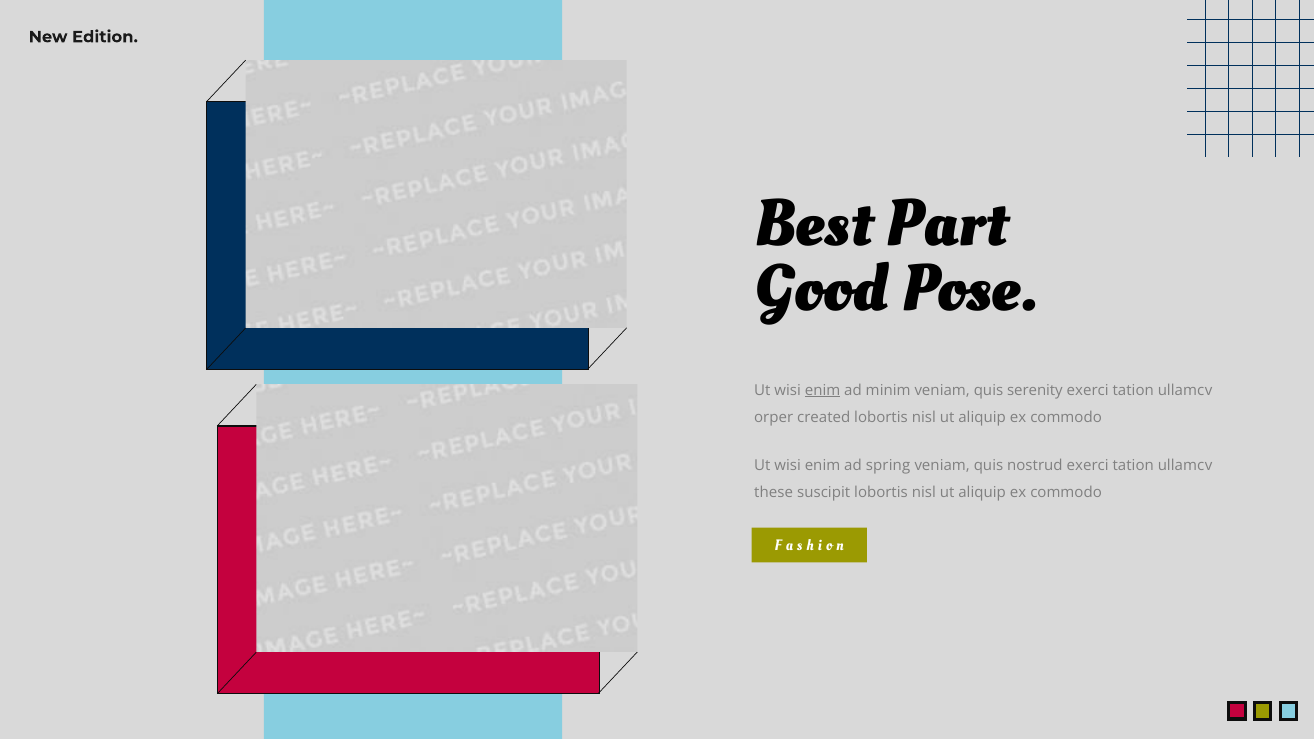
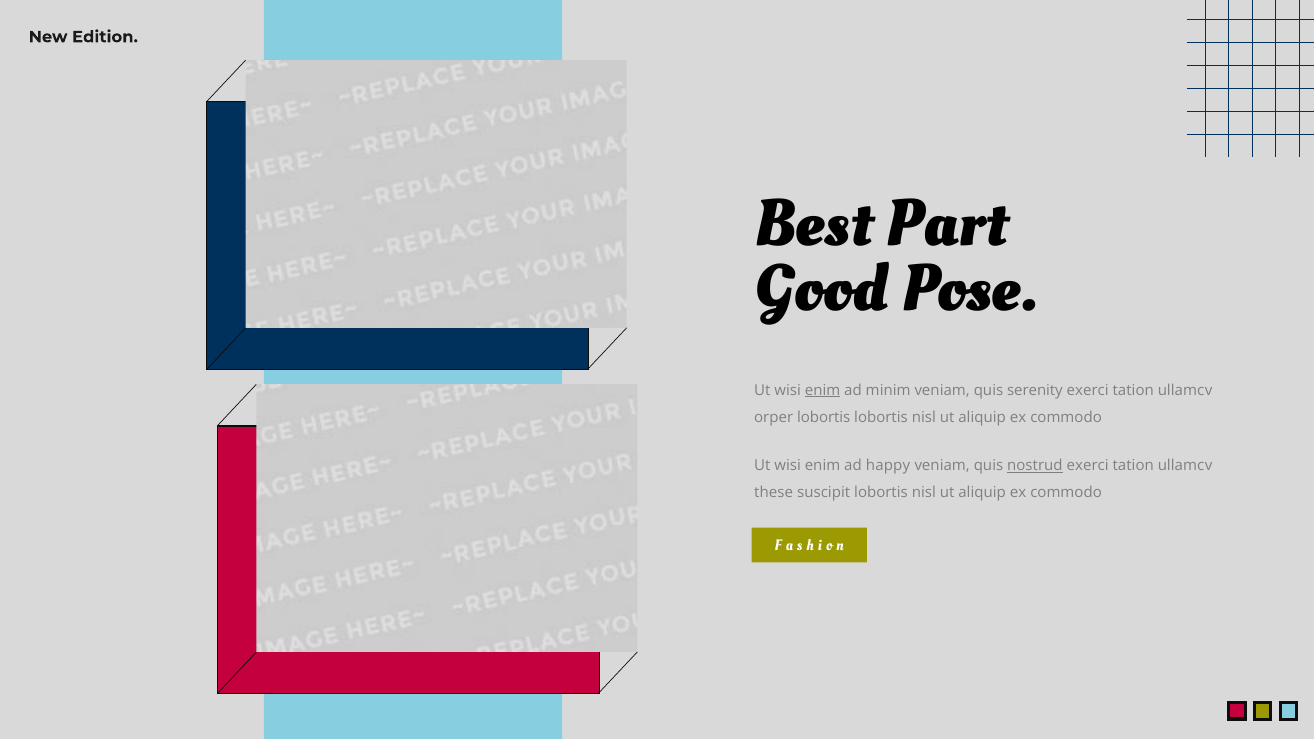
orper created: created -> lobortis
spring: spring -> happy
nostrud underline: none -> present
